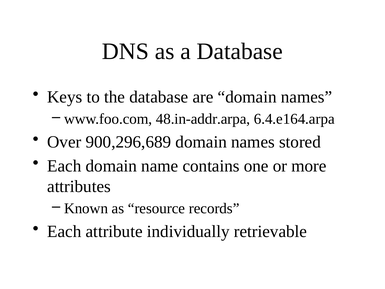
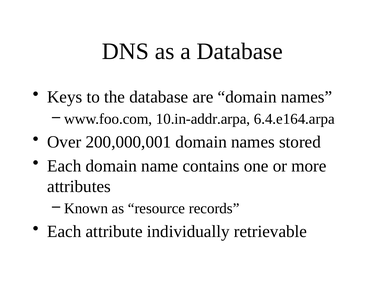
48.in-addr.arpa: 48.in-addr.arpa -> 10.in-addr.arpa
900,296,689: 900,296,689 -> 200,000,001
